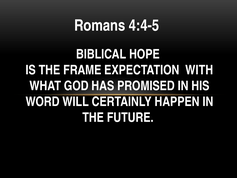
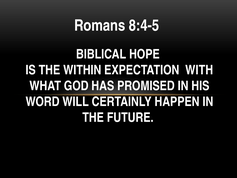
4:4-5: 4:4-5 -> 8:4-5
FRAME: FRAME -> WITHIN
